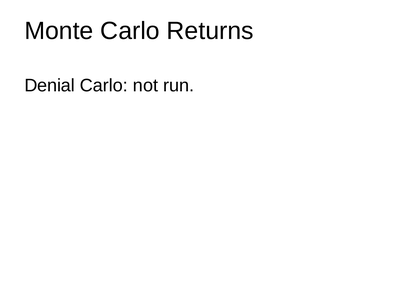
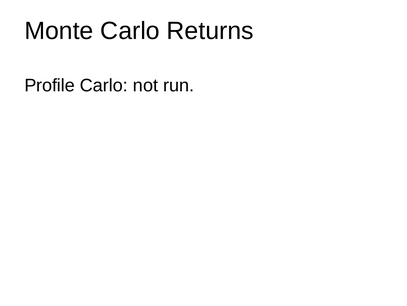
Denial: Denial -> Profile
